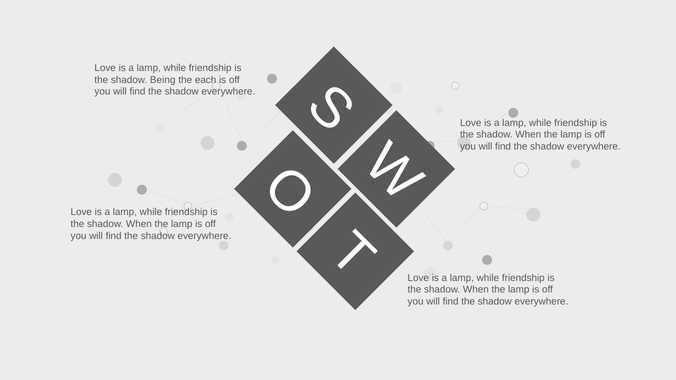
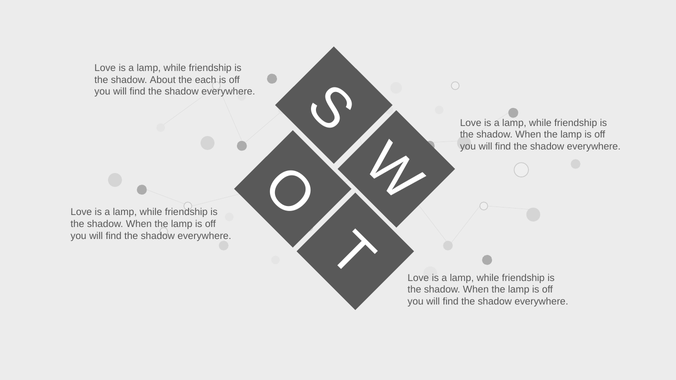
Being: Being -> About
